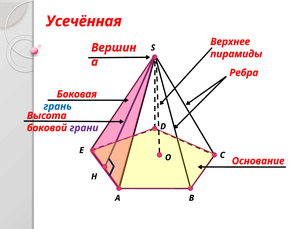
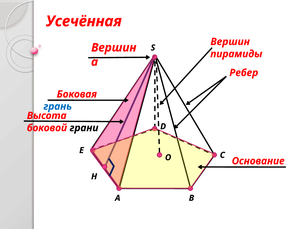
Верхнее at (230, 42): Верхнее -> Вершин
Ребра: Ребра -> Ребер
грани colour: purple -> black
